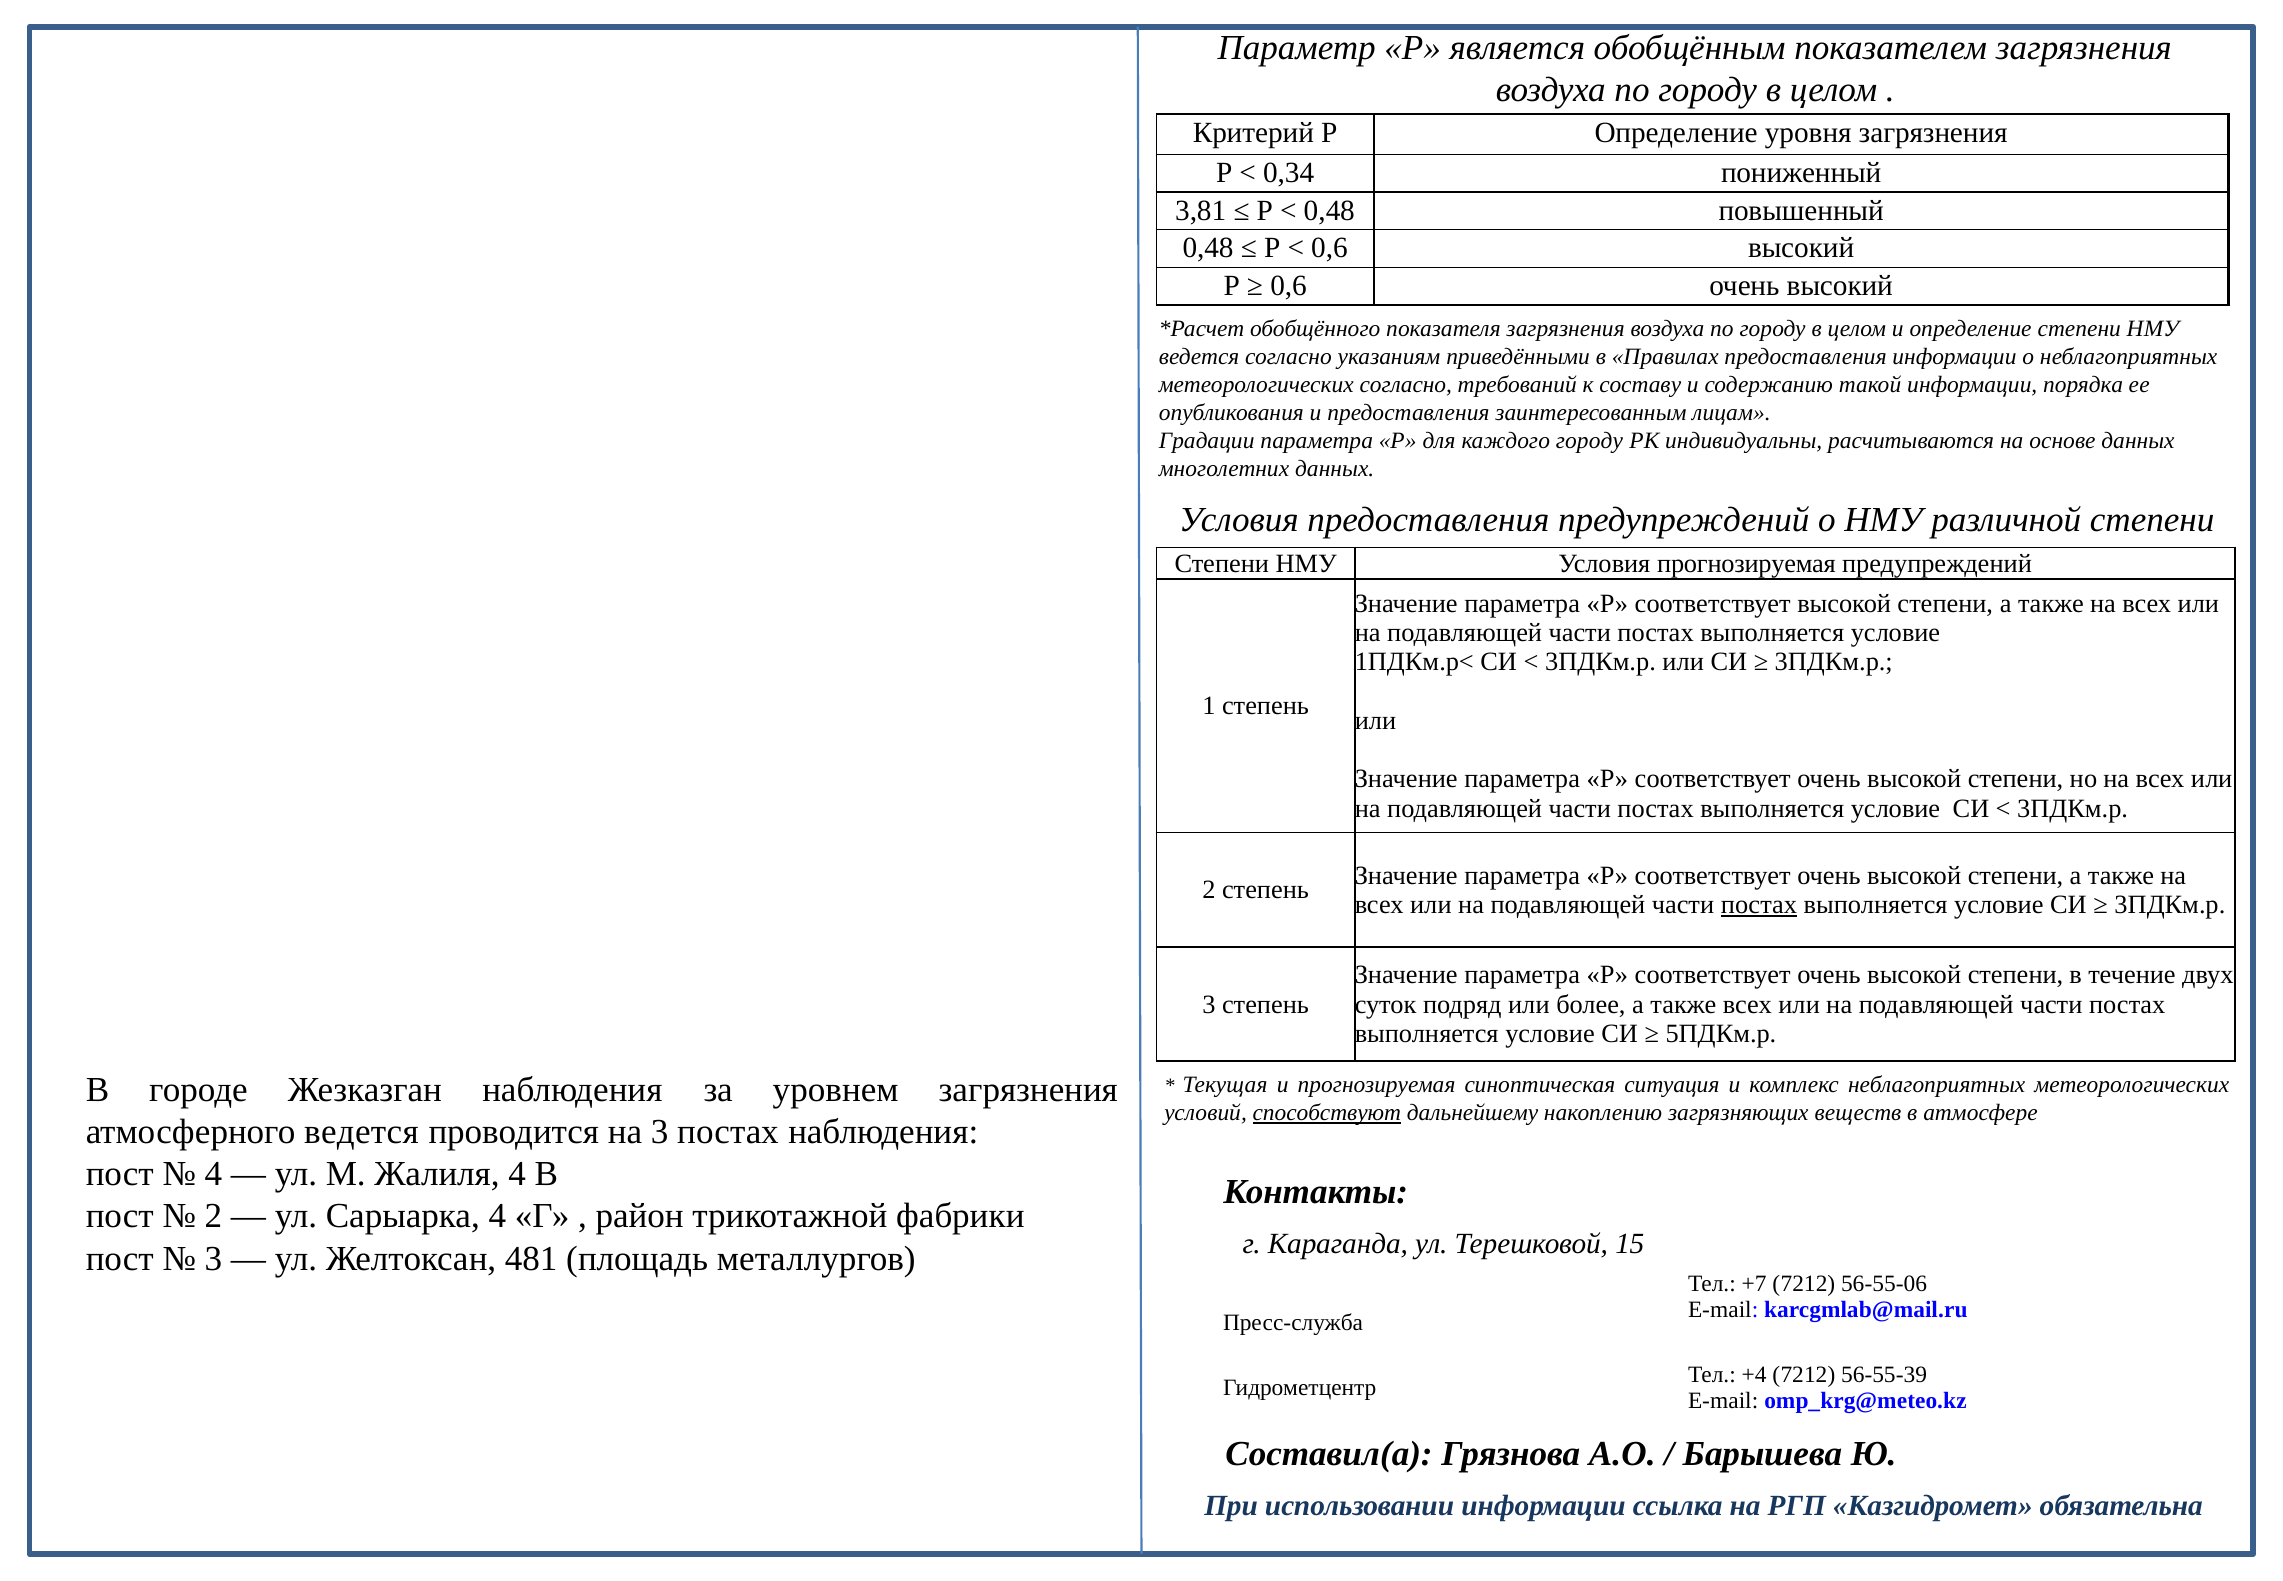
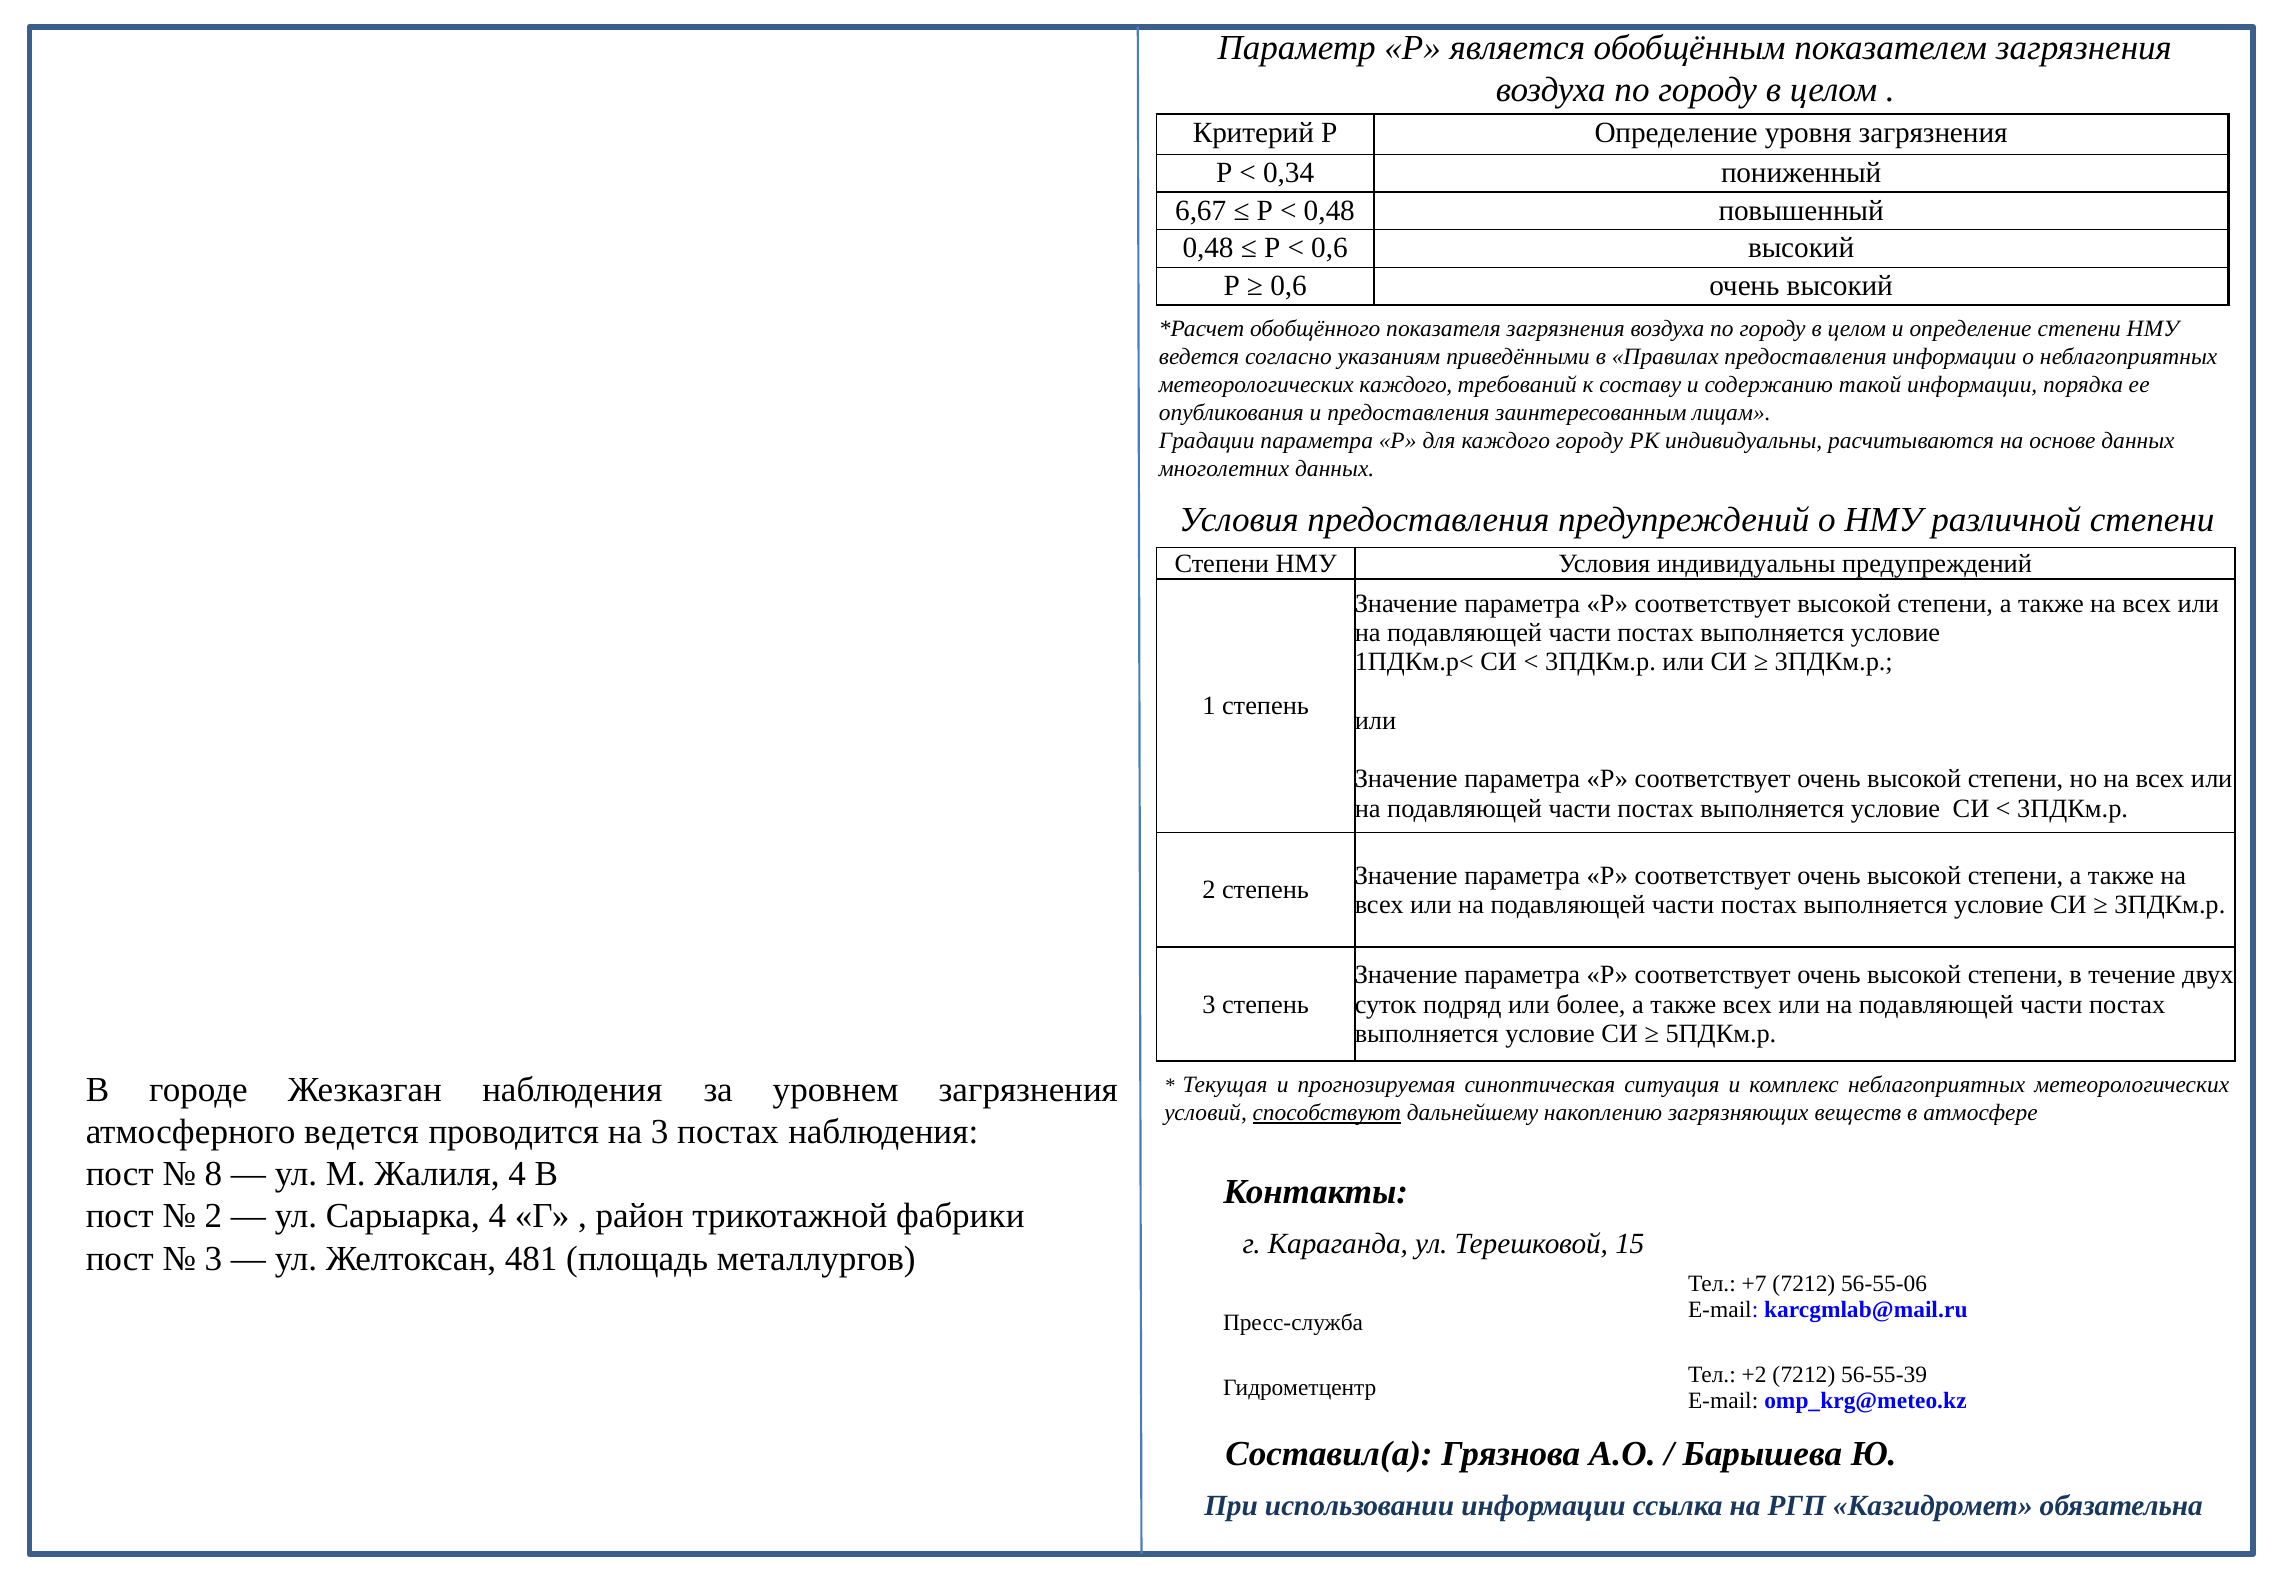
3,81: 3,81 -> 6,67
метеорологических согласно: согласно -> каждого
Условия прогнозируемая: прогнозируемая -> индивидуальны
постах at (1759, 904) underline: present -> none
4 at (213, 1174): 4 -> 8
+4: +4 -> +2
